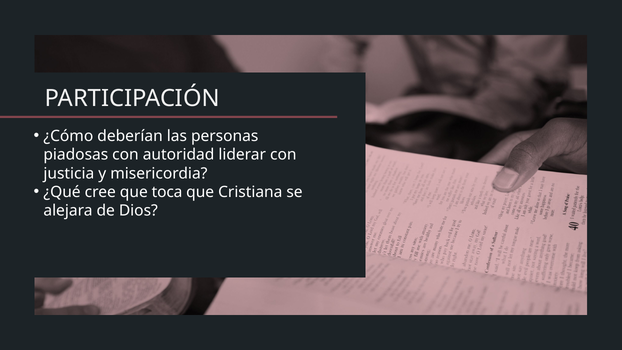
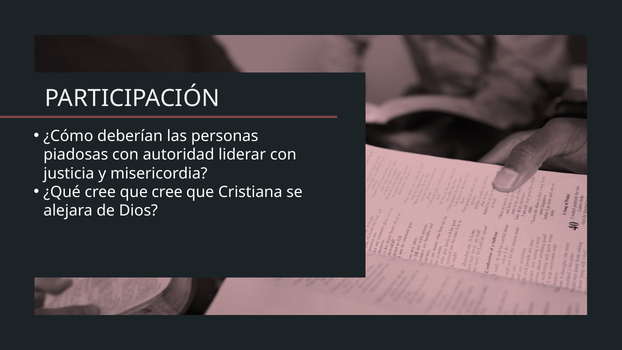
que toca: toca -> cree
